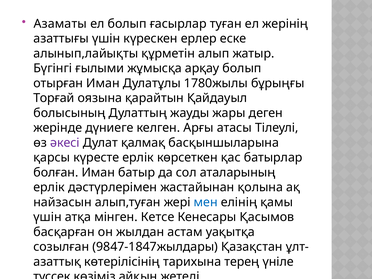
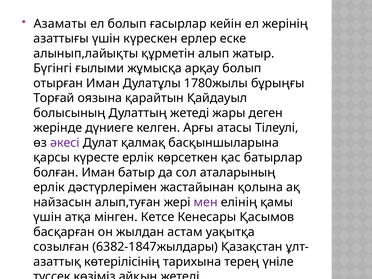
туған: туған -> кейін
Дулаттың жауды: жауды -> жетеді
мен colour: blue -> purple
9847-1847жылдары: 9847-1847жылдары -> 6382-1847жылдары
